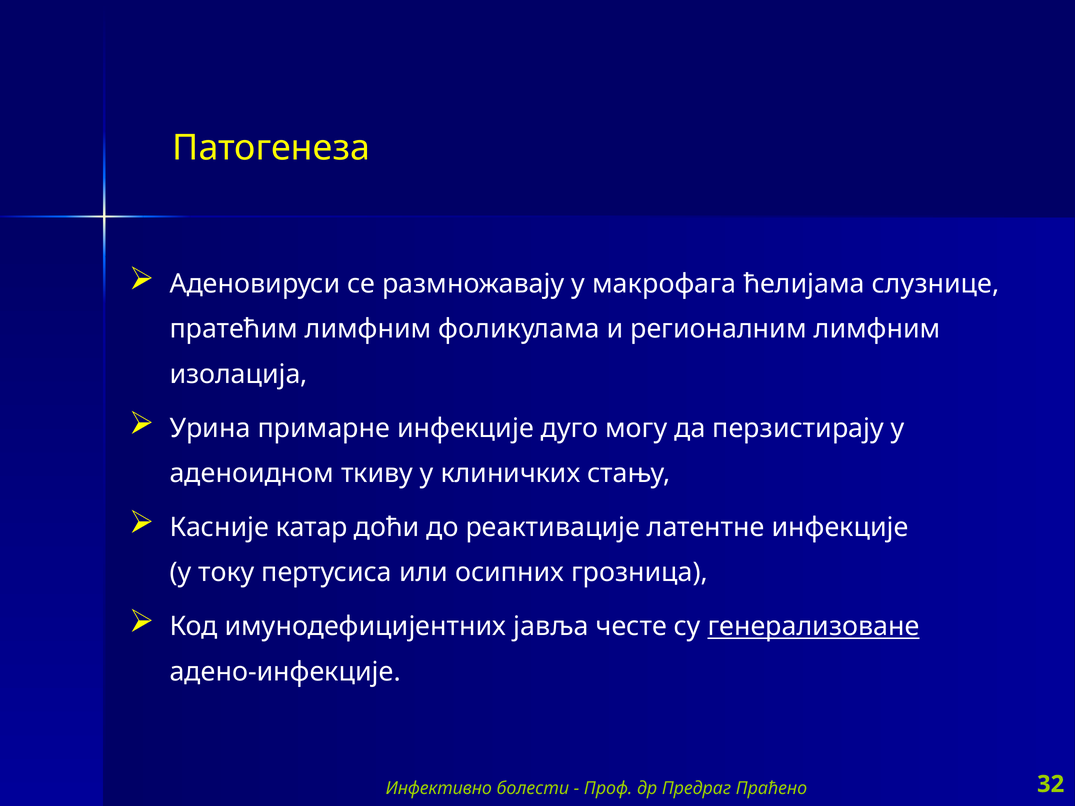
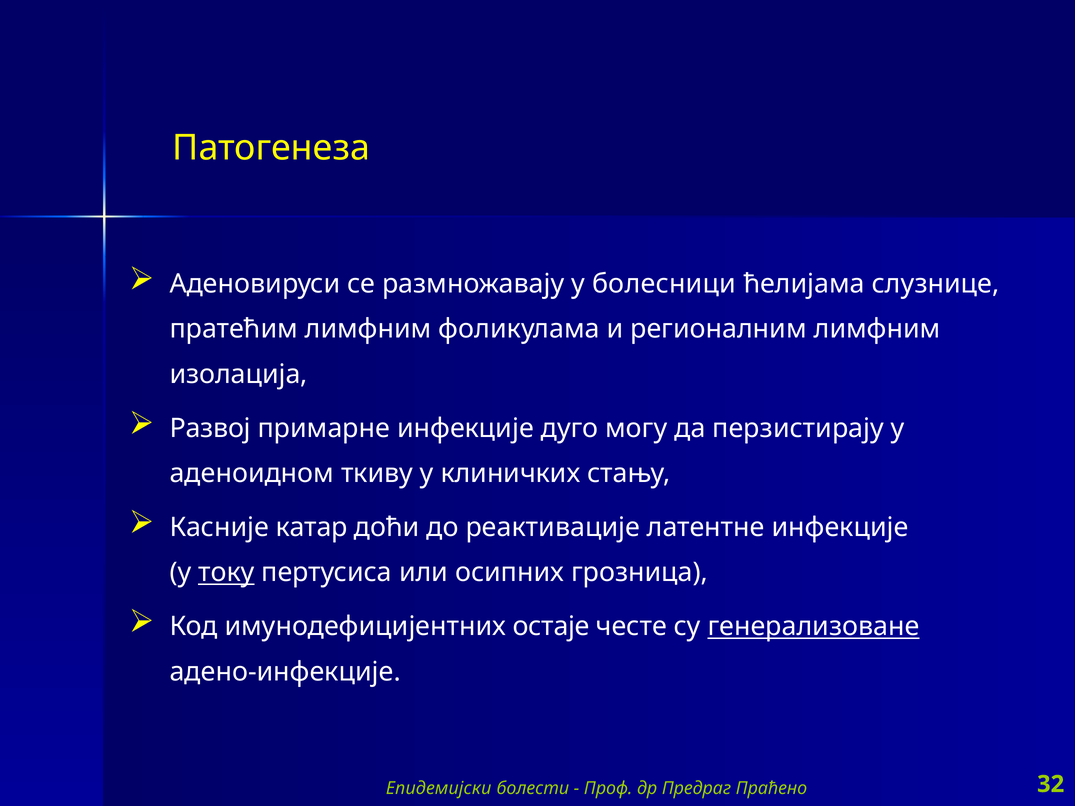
макрофага: макрофага -> болесници
Урина: Урина -> Развој
току underline: none -> present
јавља: јавља -> остаје
Инфективно: Инфективно -> Епидемијски
